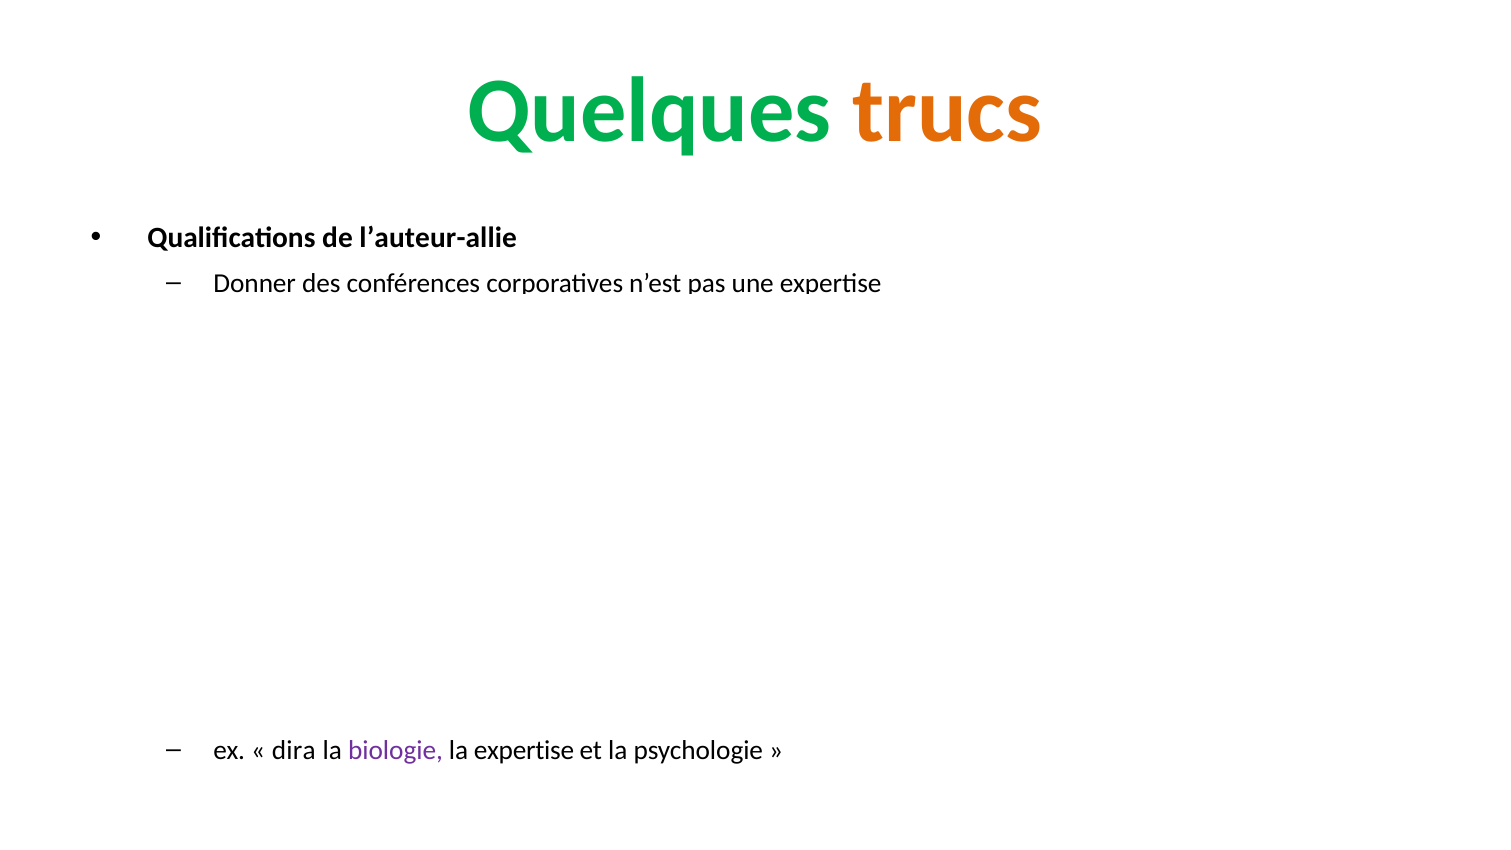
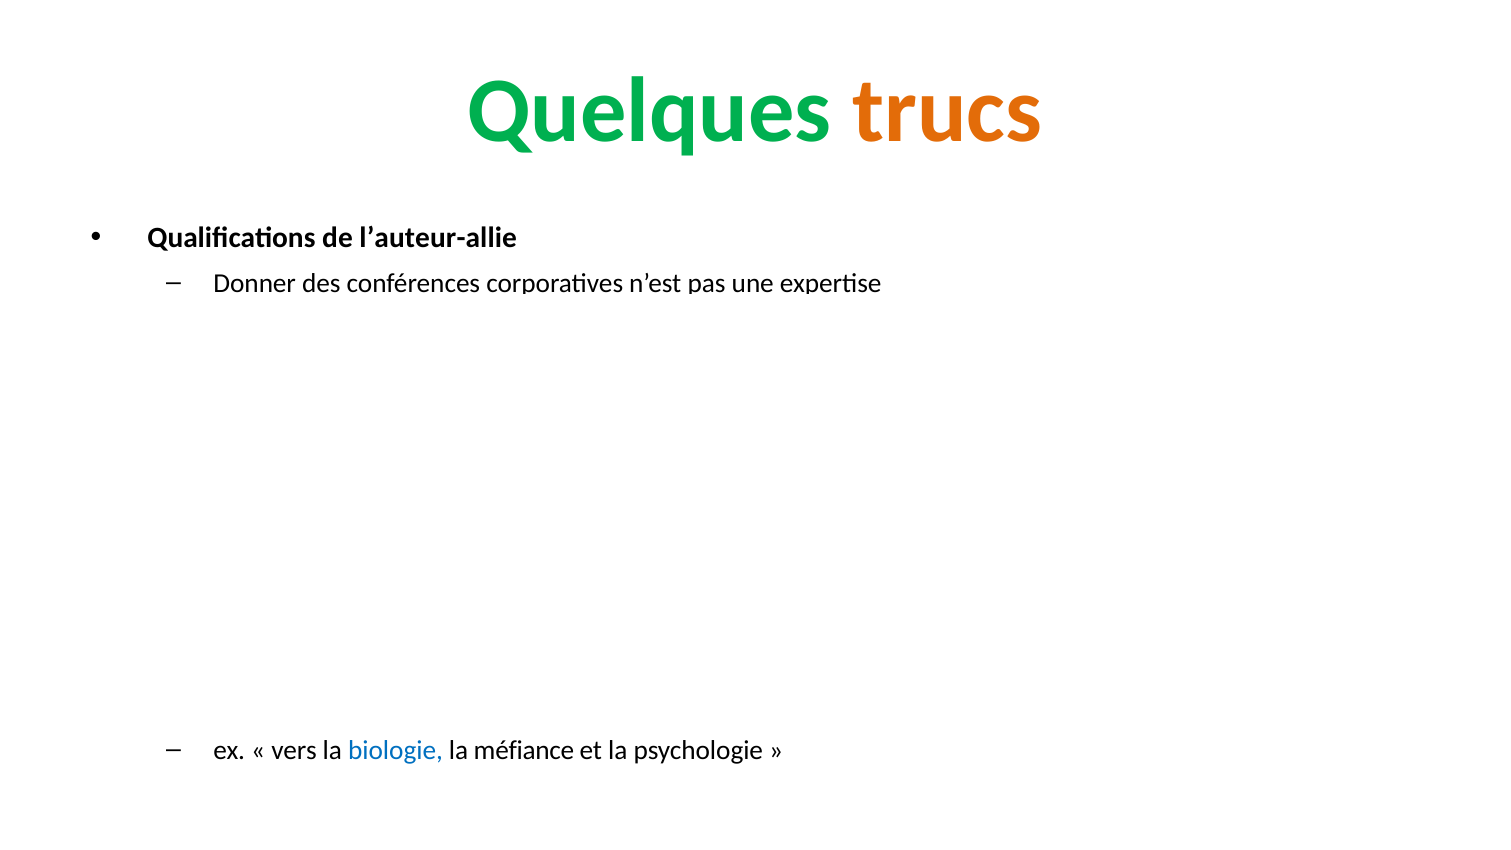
dira at (294, 750): dira -> vers
biologie colour: purple -> blue
expertise at (524, 750): expertise -> méfiance
